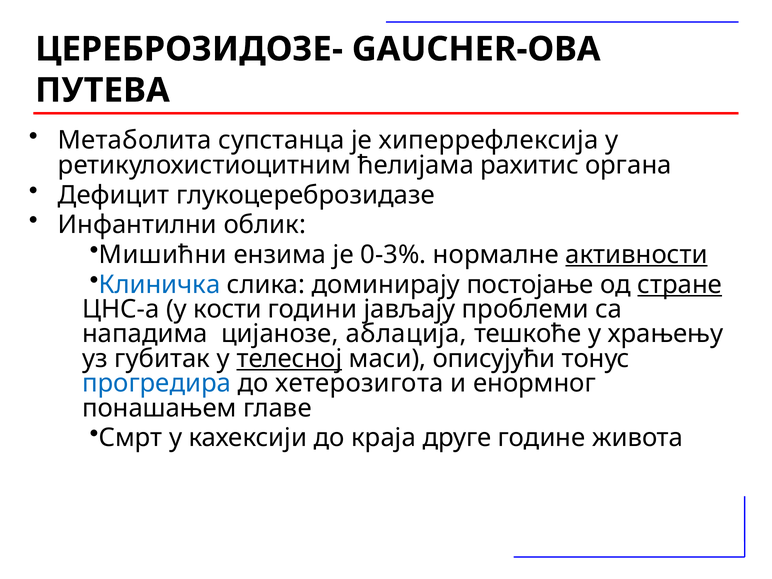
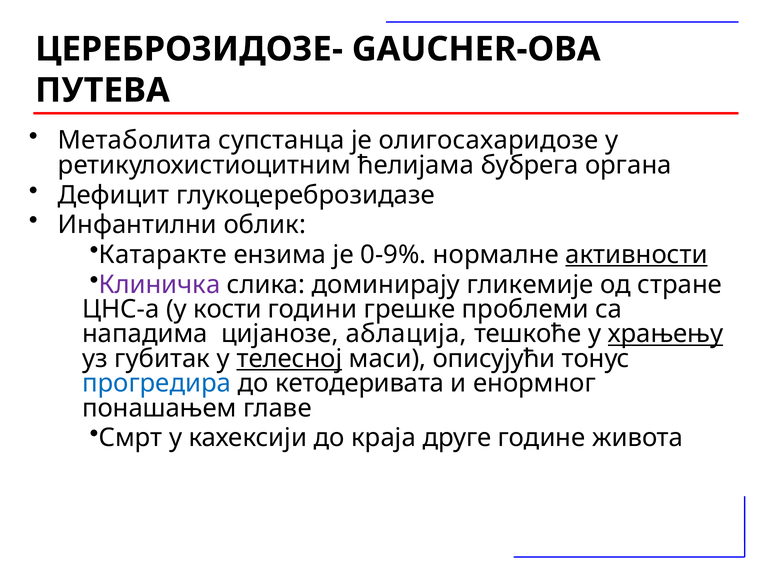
хиперрефлексија: хиперрефлексија -> олигосахаридозе
рахитис: рахитис -> бубрега
Мишићни: Мишићни -> Катаракте
0-3%: 0-3% -> 0-9%
Клиничка colour: blue -> purple
постојање: постојање -> гликемије
стране underline: present -> none
јављају: јављају -> грешке
храњењу underline: none -> present
хетерозигота: хетерозигота -> кетодеривата
